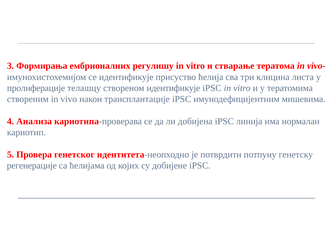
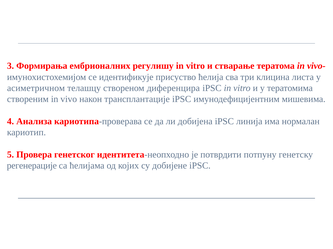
пролиферације: пролиферације -> асиметричном
створеном идентификује: идентификује -> диференцира
